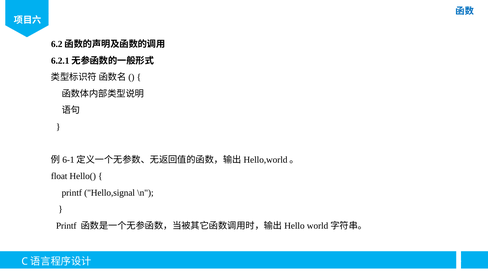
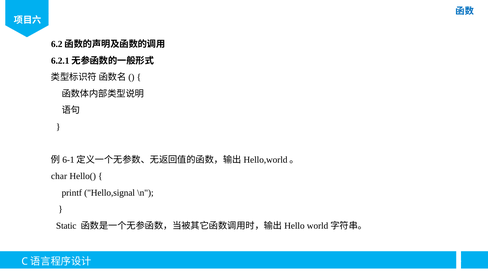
float: float -> char
Printf at (66, 225): Printf -> Static
